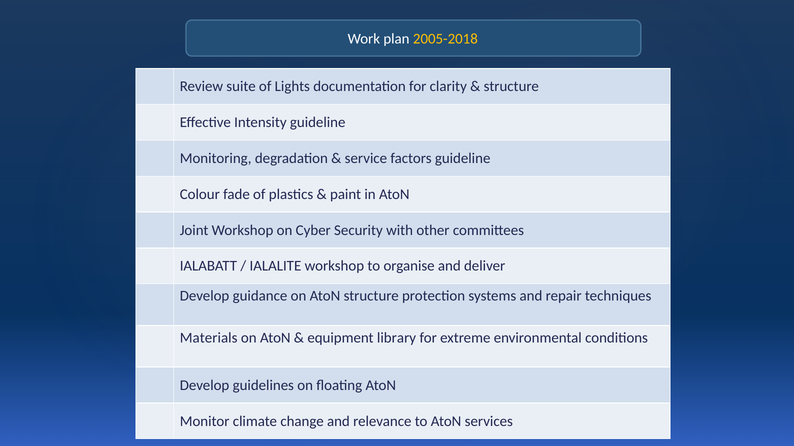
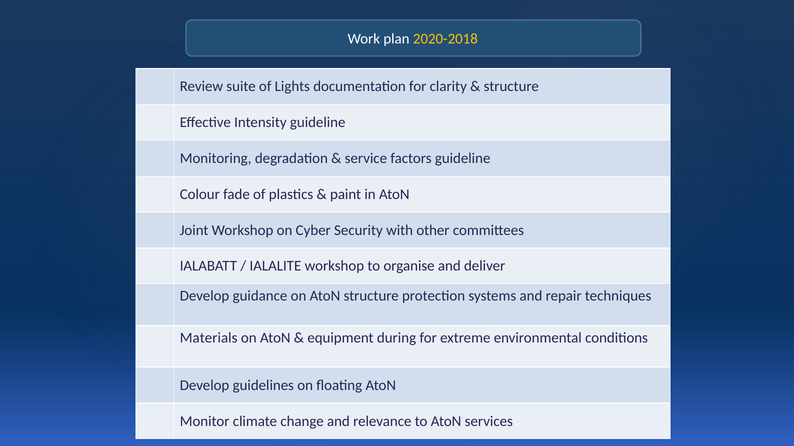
2005-2018: 2005-2018 -> 2020-2018
library: library -> during
